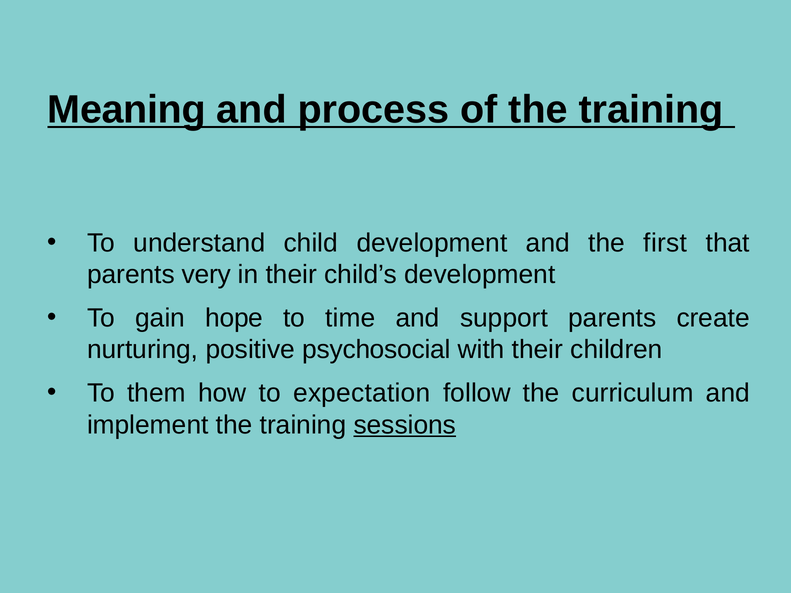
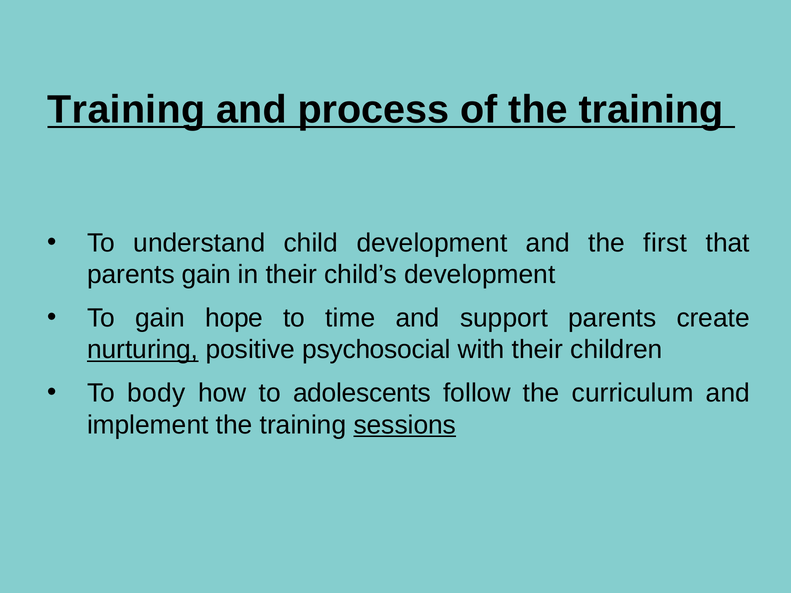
Meaning at (127, 110): Meaning -> Training
parents very: very -> gain
nurturing underline: none -> present
them: them -> body
expectation: expectation -> adolescents
